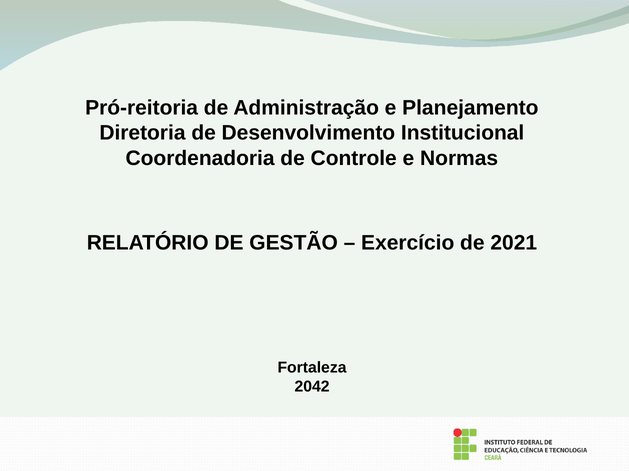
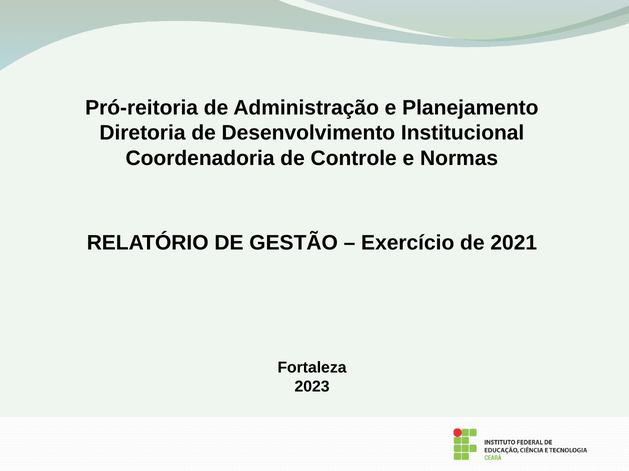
2042: 2042 -> 2023
